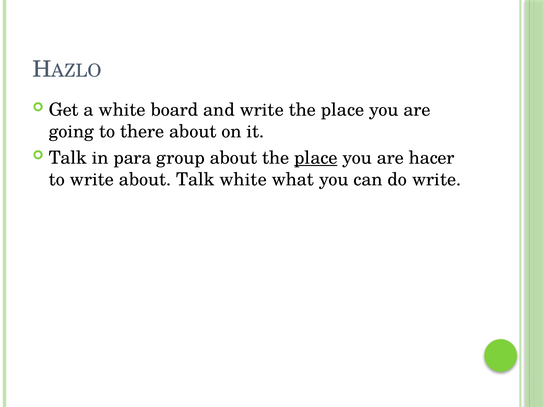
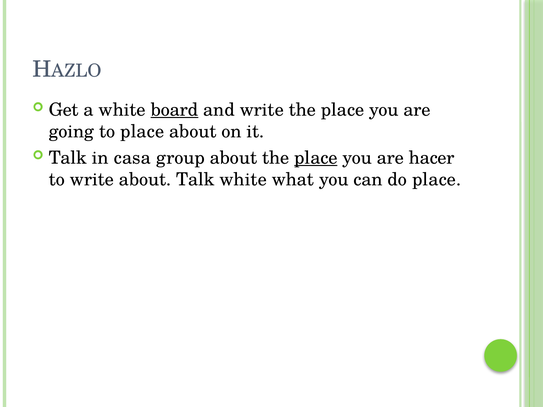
board underline: none -> present
to there: there -> place
para: para -> casa
do write: write -> place
